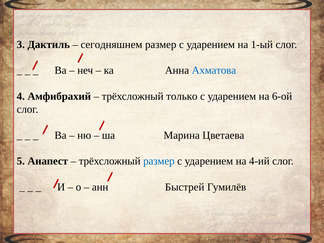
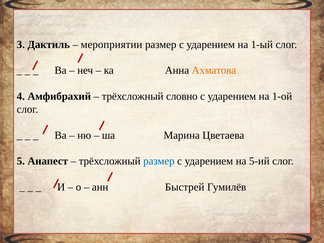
сегодняшнем: сегодняшнем -> мероприятии
Ахматова colour: blue -> orange
только: только -> словно
6-ой: 6-ой -> 1-ой
4-ий: 4-ий -> 5-ий
